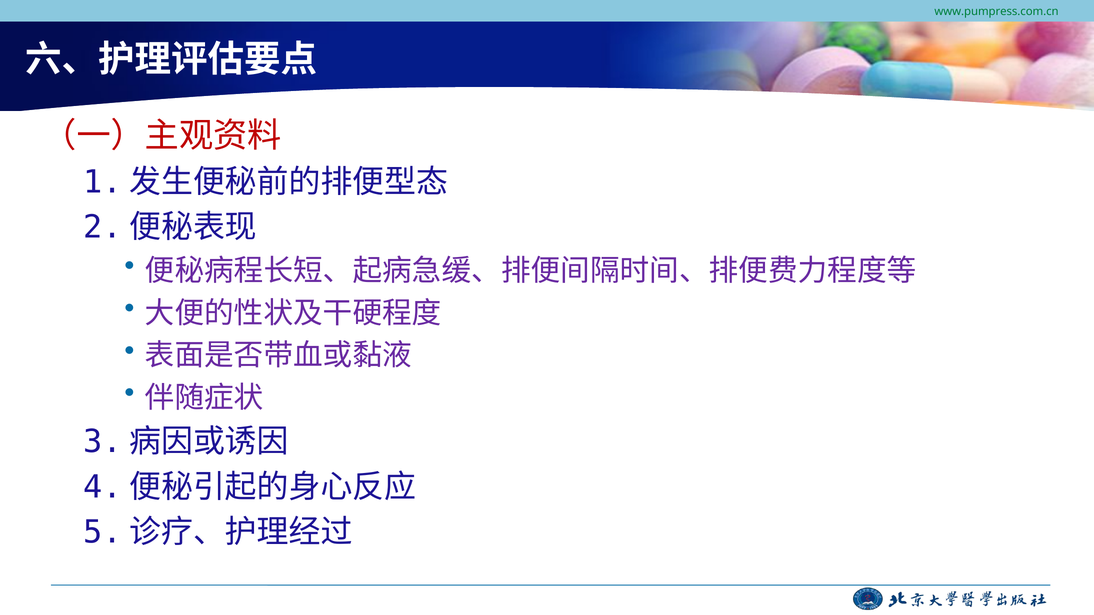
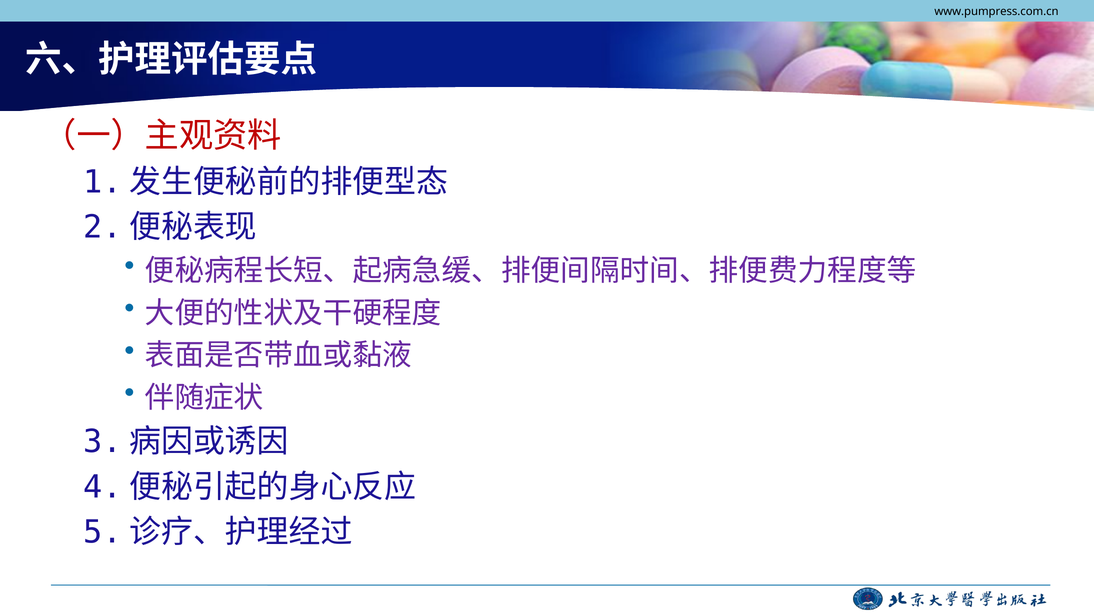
www.pumpress.com.cn colour: green -> black
